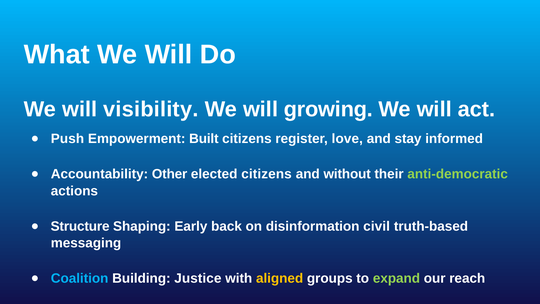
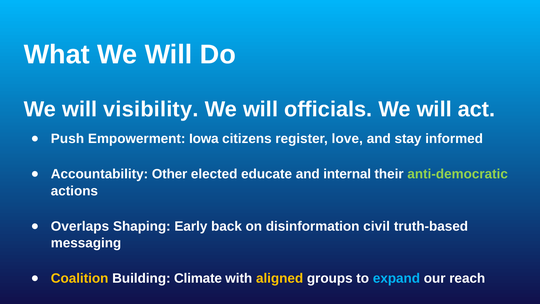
growing: growing -> officials
Built: Built -> Iowa
elected citizens: citizens -> educate
without: without -> internal
Structure: Structure -> Overlaps
Coalition colour: light blue -> yellow
Justice: Justice -> Climate
expand colour: light green -> light blue
